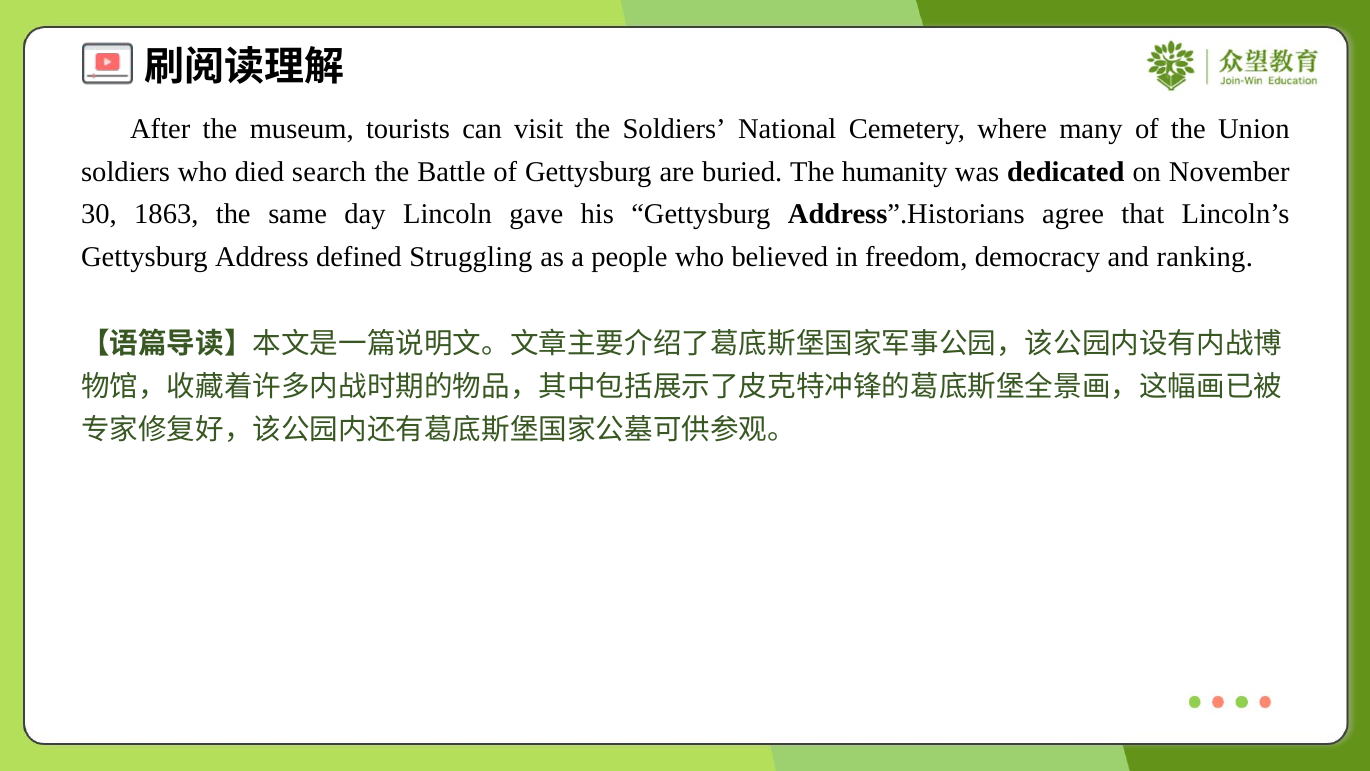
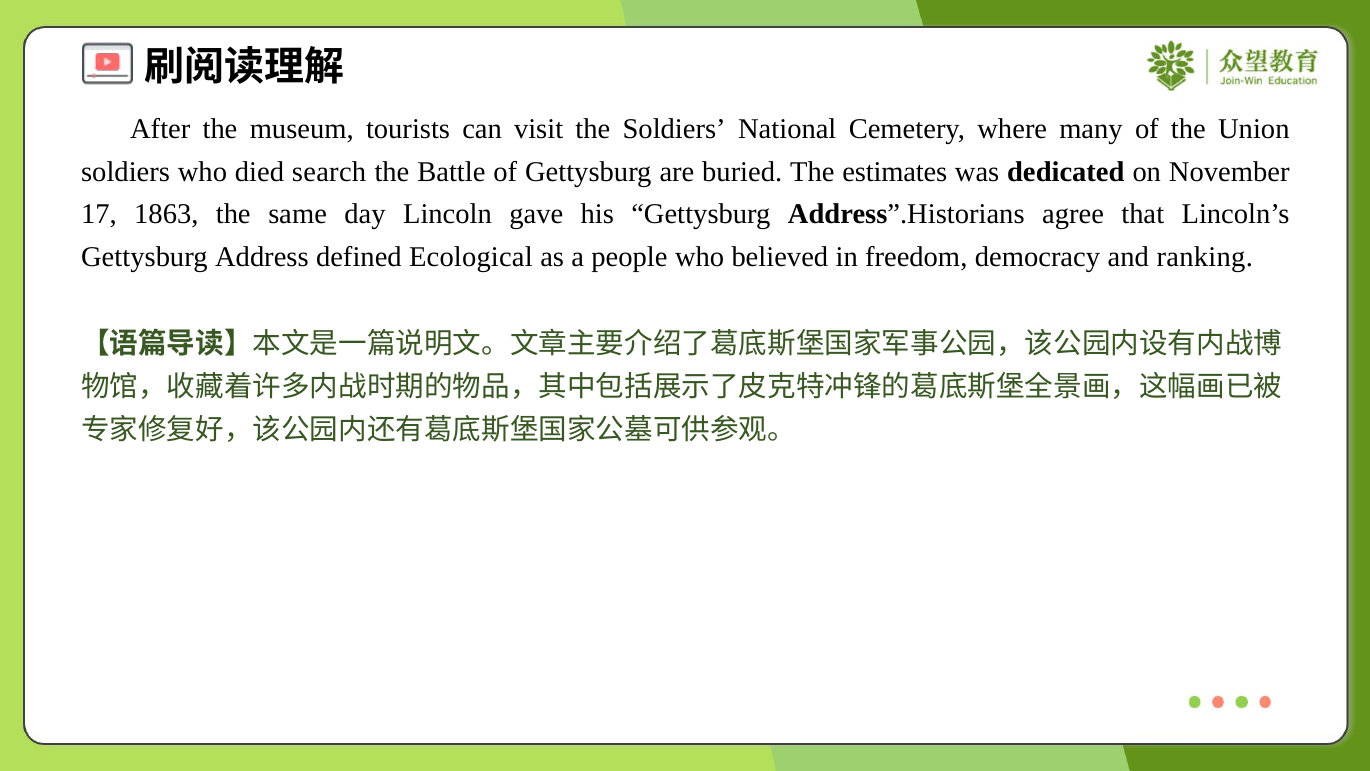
humanity: humanity -> estimates
30: 30 -> 17
Struggling: Struggling -> Ecological
